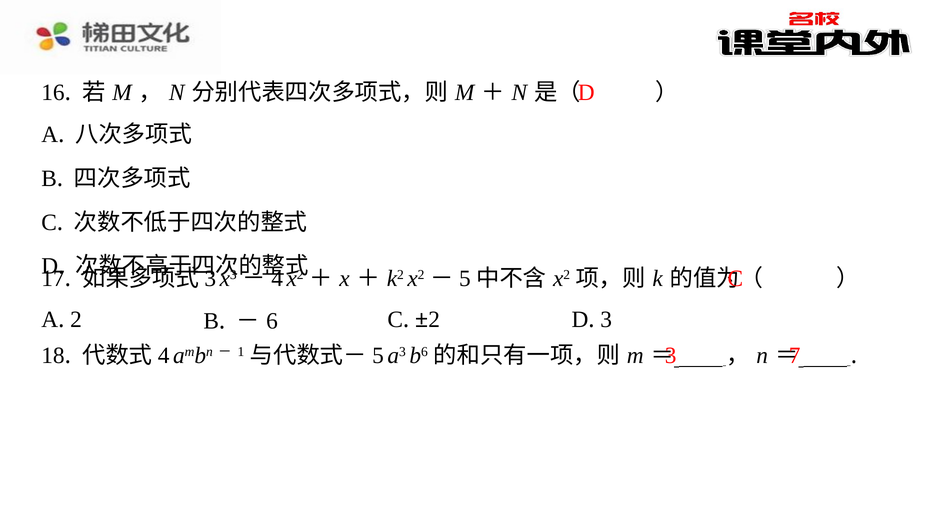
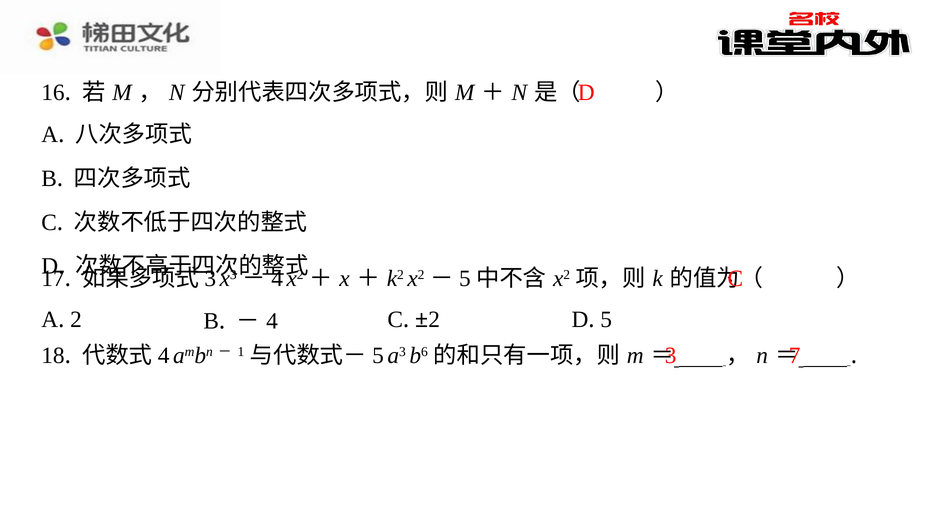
6: 6 -> 4
3 at (606, 319): 3 -> 5
